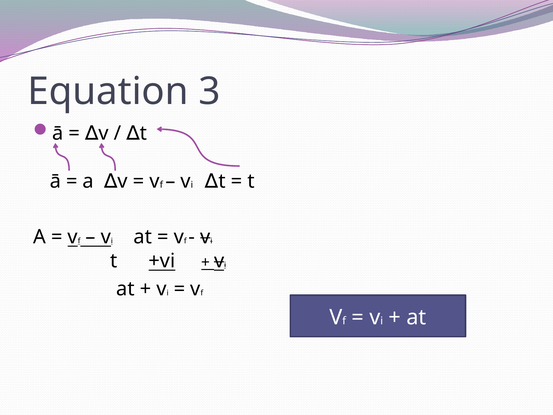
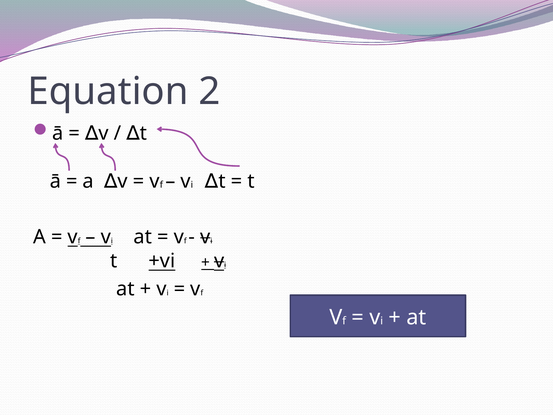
3: 3 -> 2
